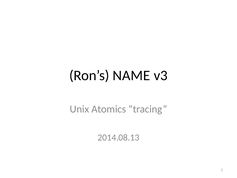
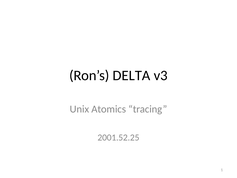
NAME: NAME -> DELTA
2014.08.13: 2014.08.13 -> 2001.52.25
